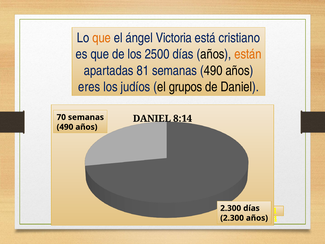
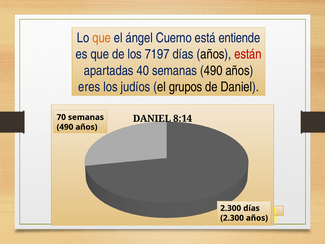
Victoria: Victoria -> Cuerno
cristiano: cristiano -> entiende
2500: 2500 -> 7197
están colour: orange -> red
81: 81 -> 40
